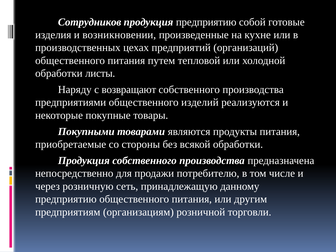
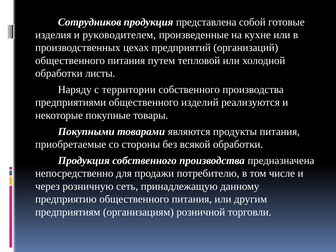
продукция предприятию: предприятию -> представлена
возникновении: возникновении -> руководителем
возвращают: возвращают -> территории
